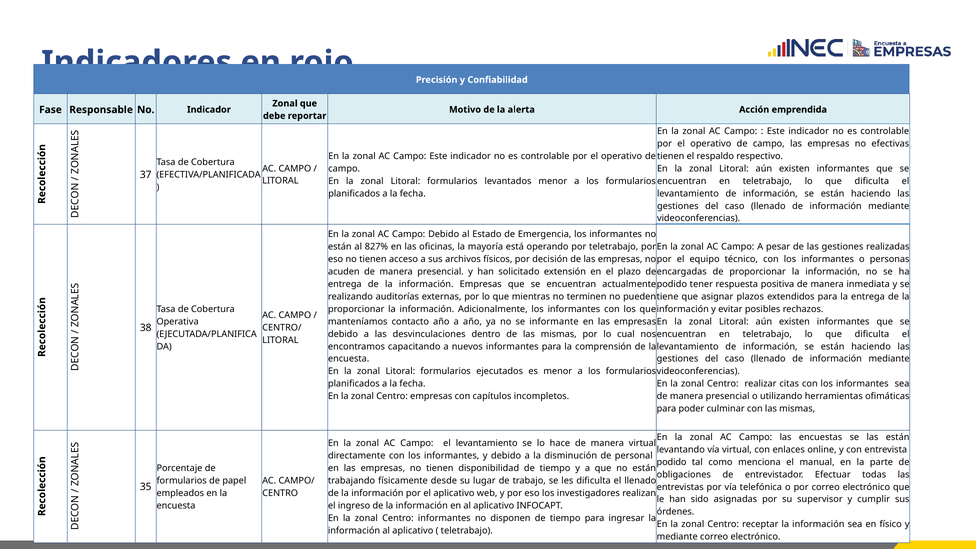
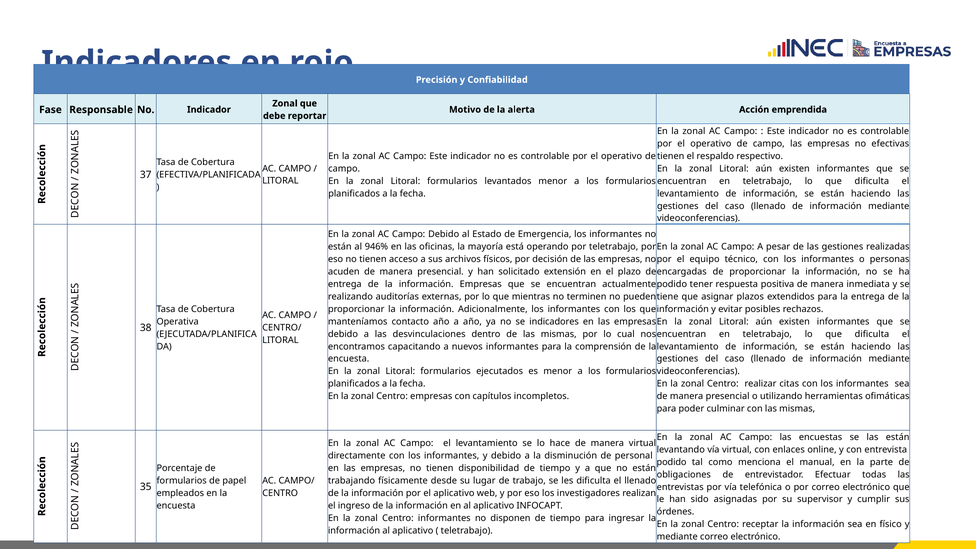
827%: 827% -> 946%
se informante: informante -> indicadores
